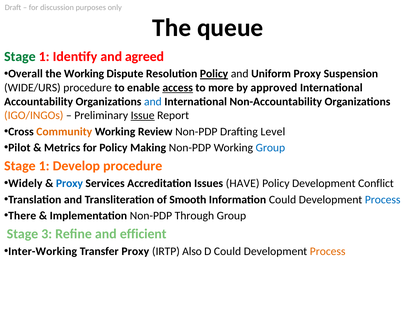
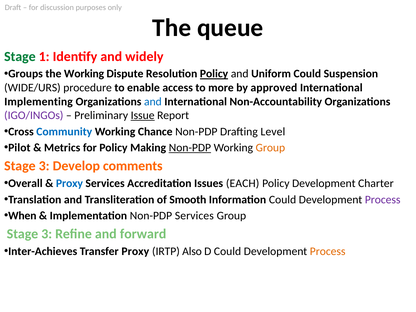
agreed: agreed -> widely
Overall: Overall -> Groups
Uniform Proxy: Proxy -> Could
access underline: present -> none
Accountability: Accountability -> Implementing
IGO/INGOs colour: orange -> purple
Community colour: orange -> blue
Review: Review -> Chance
Non-PDP at (190, 148) underline: none -> present
Group at (270, 148) colour: blue -> orange
1 at (44, 166): 1 -> 3
Develop procedure: procedure -> comments
Widely: Widely -> Overall
HAVE: HAVE -> EACH
Conflict: Conflict -> Charter
Process at (383, 200) colour: blue -> purple
There: There -> When
Non-PDP Through: Through -> Services
efficient: efficient -> forward
Inter-Working: Inter-Working -> Inter-Achieves
